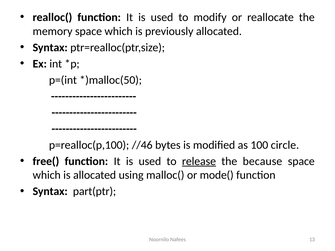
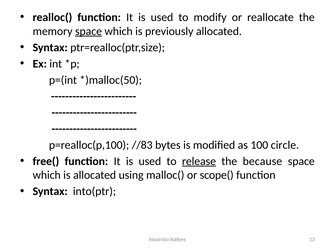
space at (89, 31) underline: none -> present
//46: //46 -> //83
mode(: mode( -> scope(
part(ptr: part(ptr -> into(ptr
